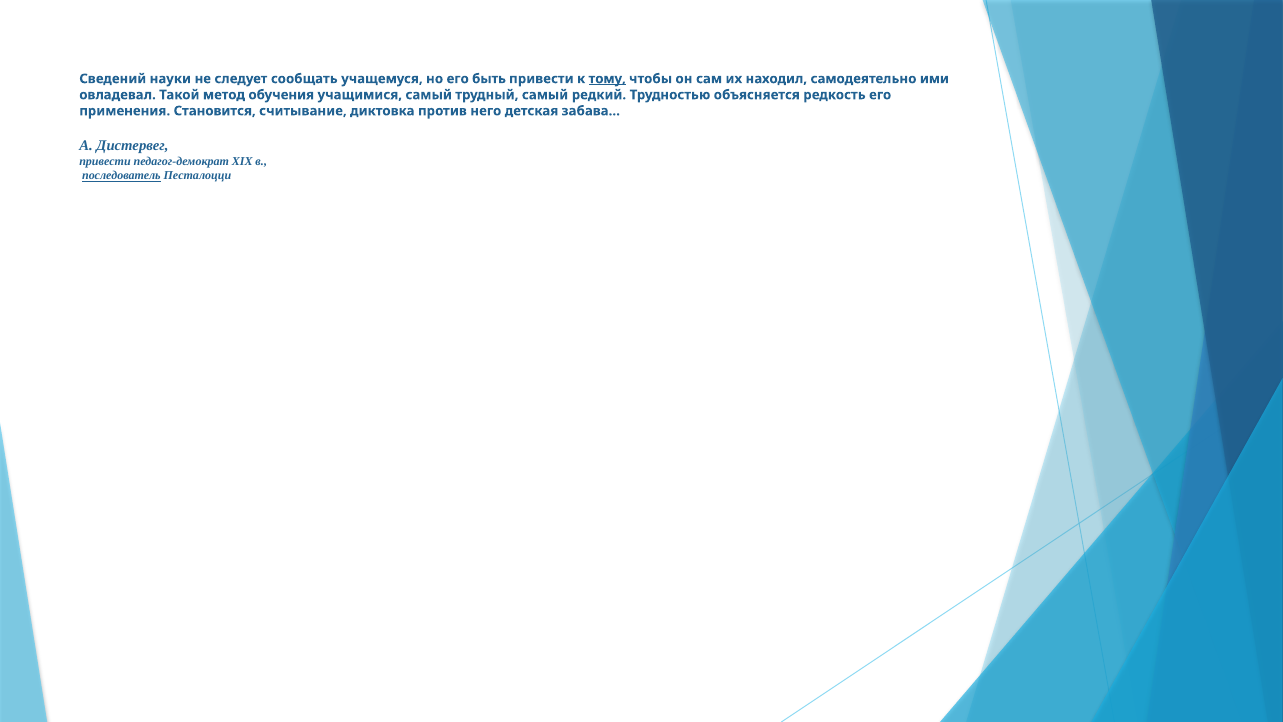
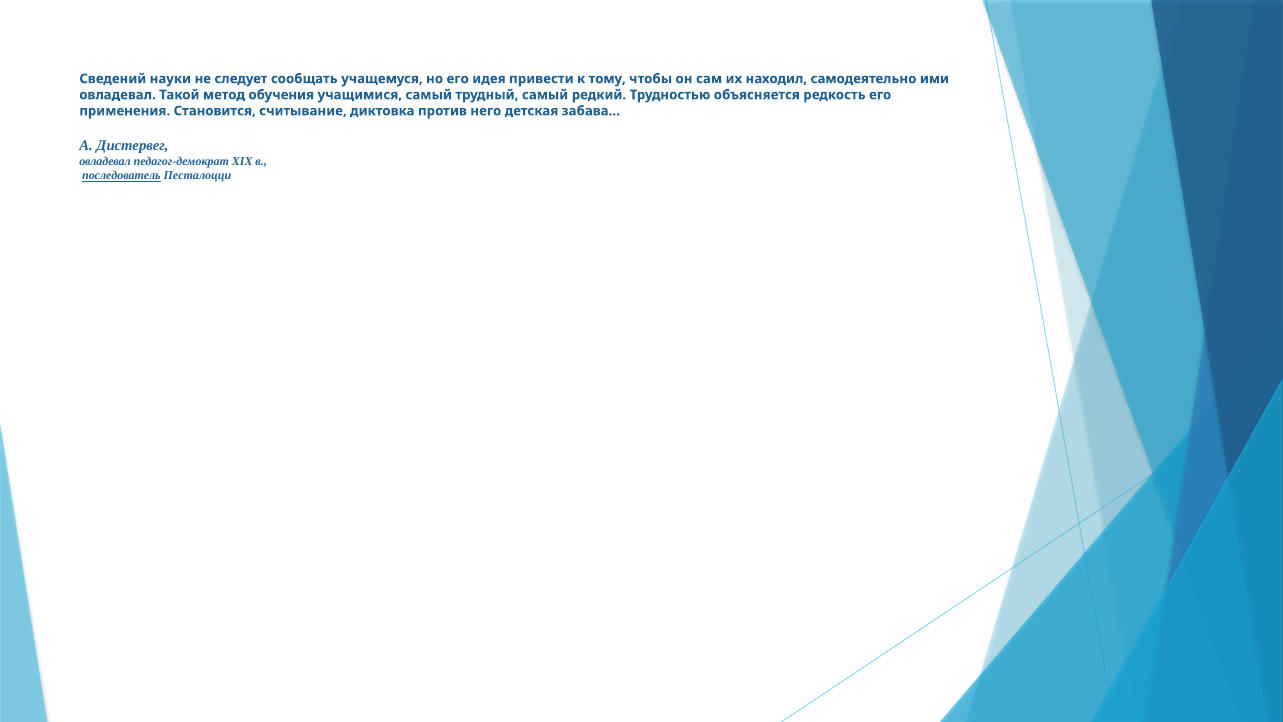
быть: быть -> идея
тому underline: present -> none
привести at (105, 161): привести -> овладевал
